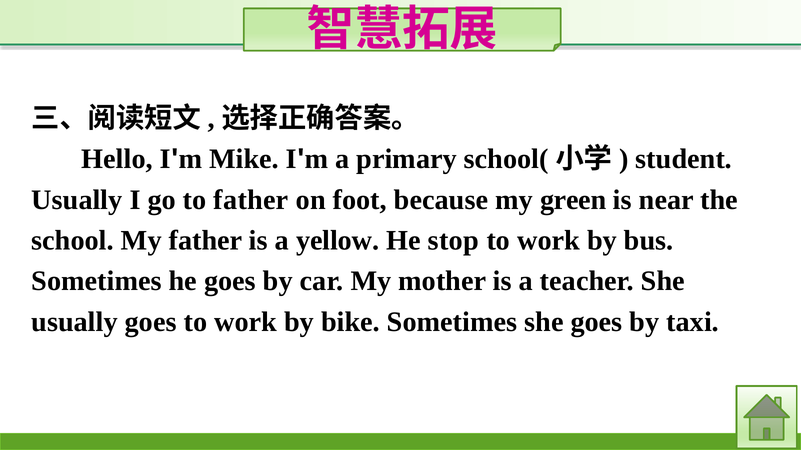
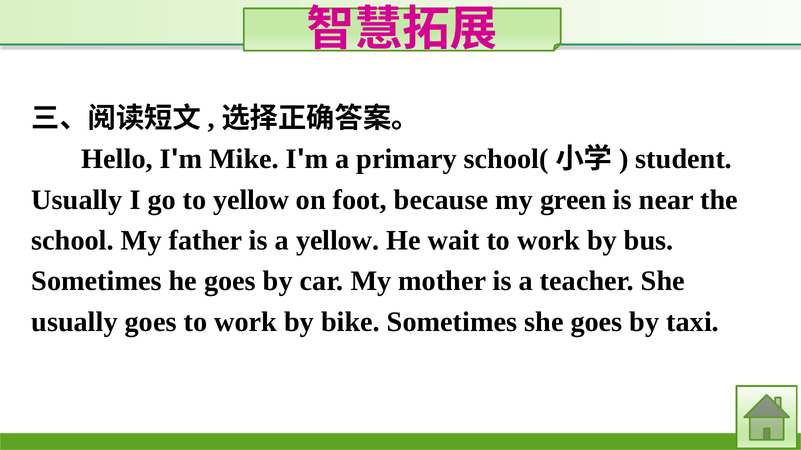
to father: father -> yellow
stop: stop -> wait
